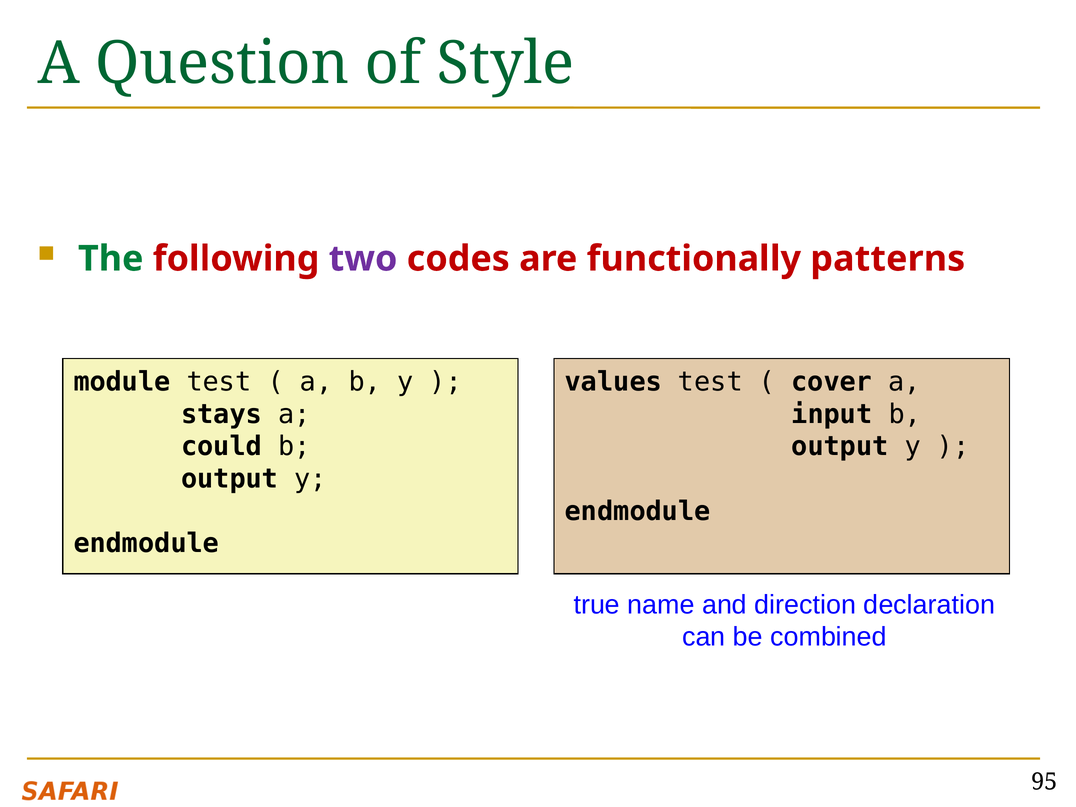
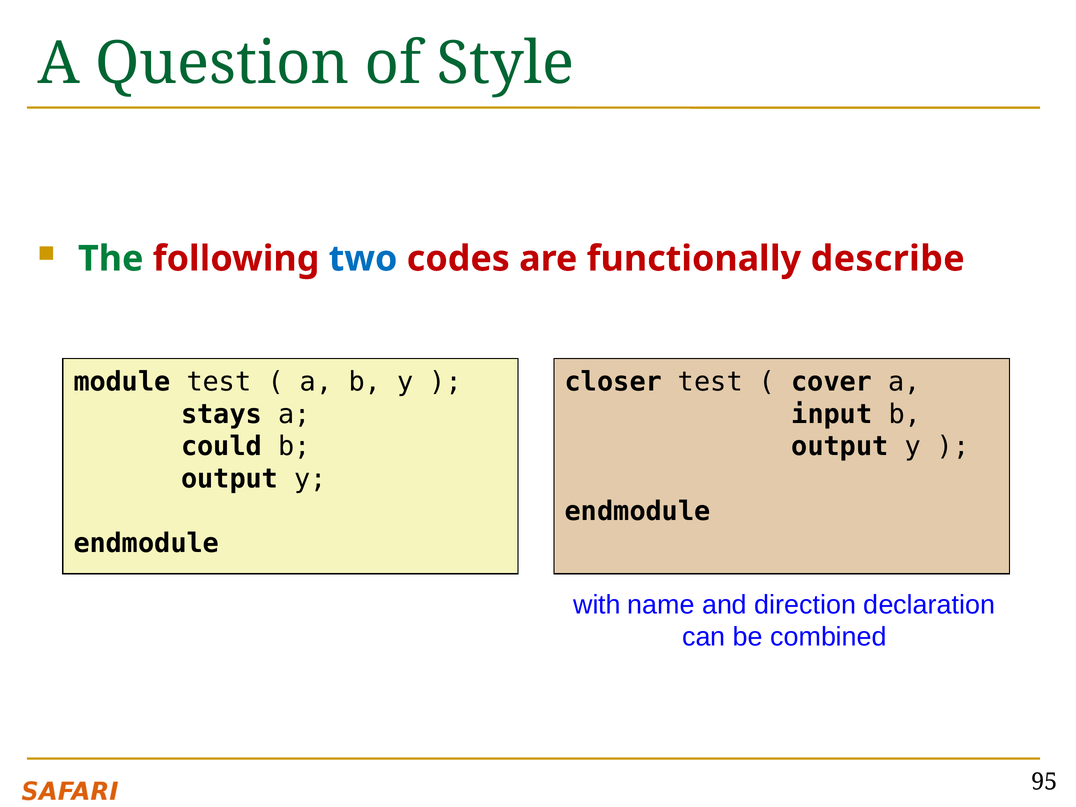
two colour: purple -> blue
patterns: patterns -> describe
values: values -> closer
true: true -> with
